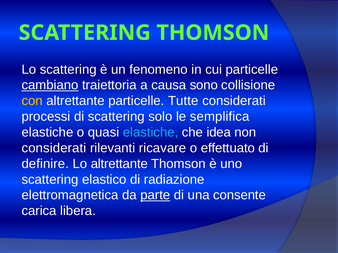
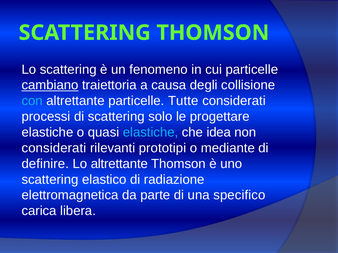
sono: sono -> degli
con colour: yellow -> light blue
semplifica: semplifica -> progettare
ricavare: ricavare -> prototipi
effettuato: effettuato -> mediante
parte underline: present -> none
consente: consente -> specifico
